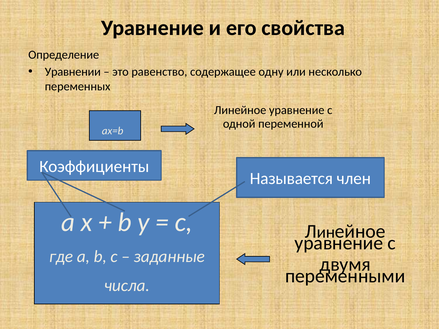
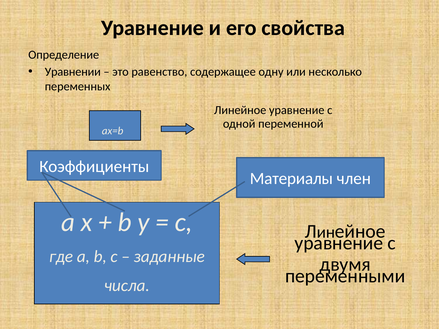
Называется: Называется -> Материалы
